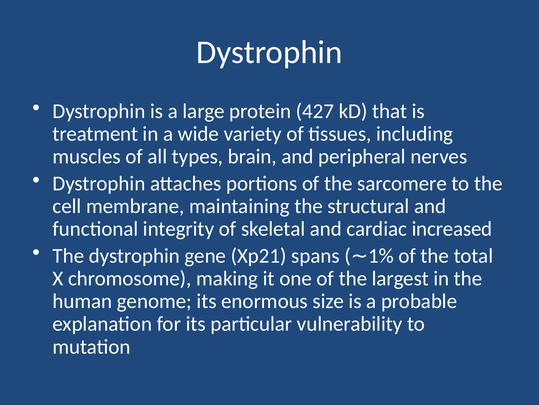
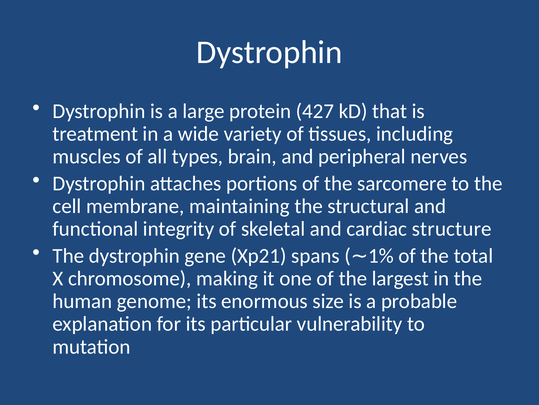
increased: increased -> structure
